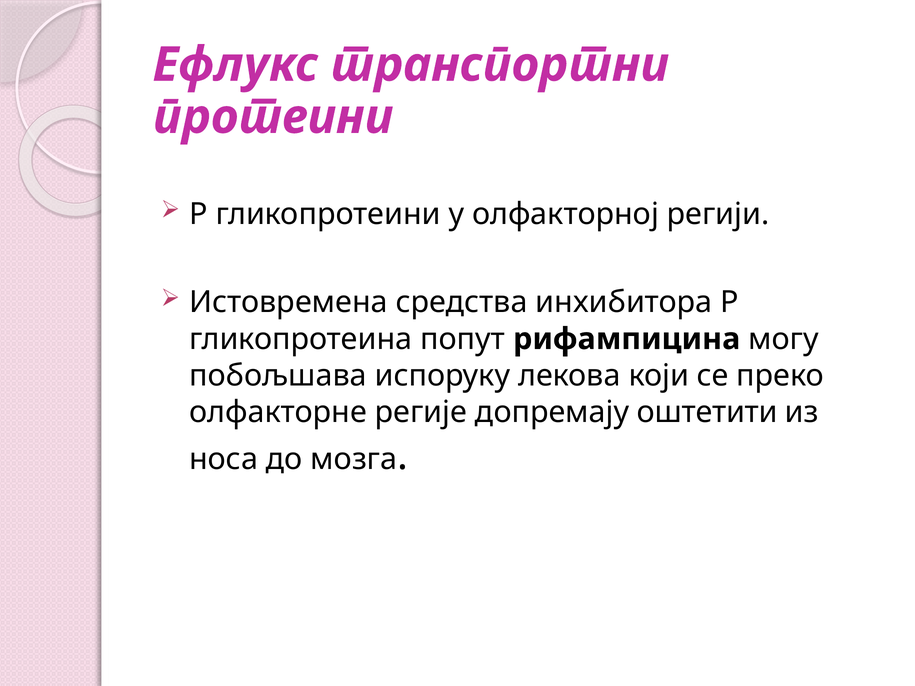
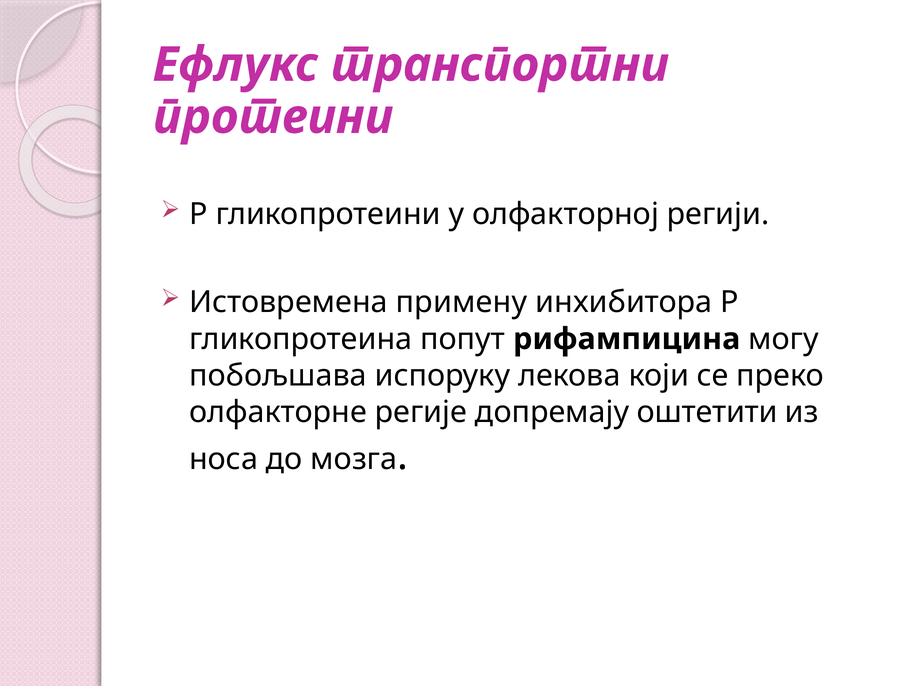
средства: средства -> примену
